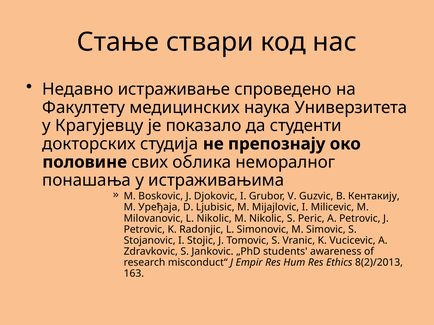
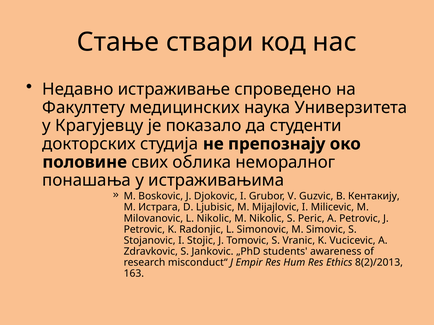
Уређаја: Уређаја -> Истрага
